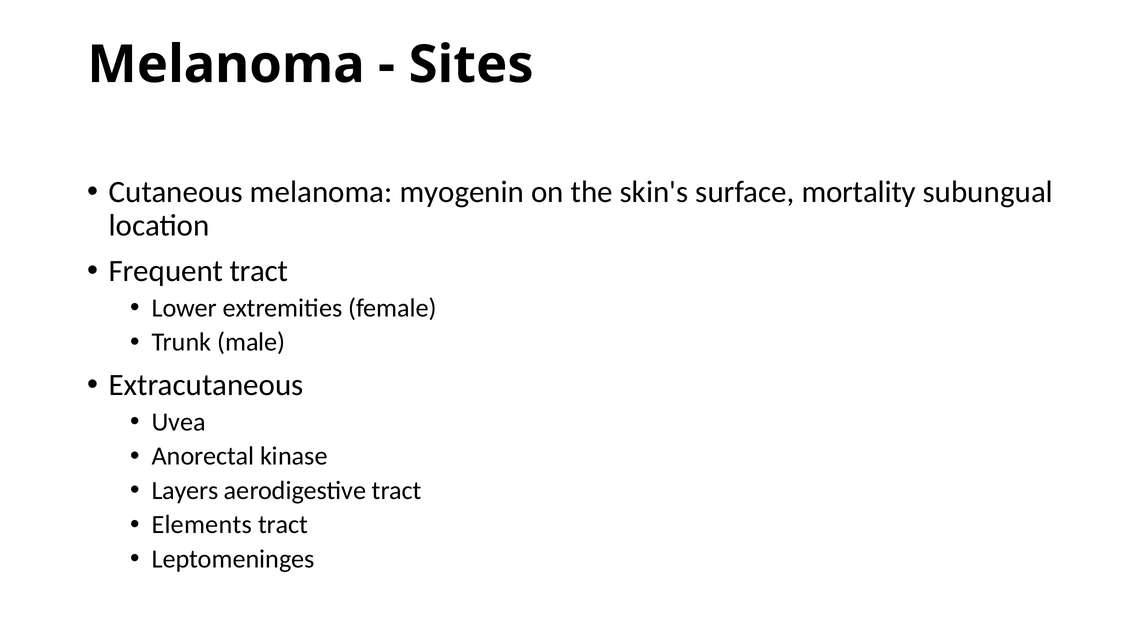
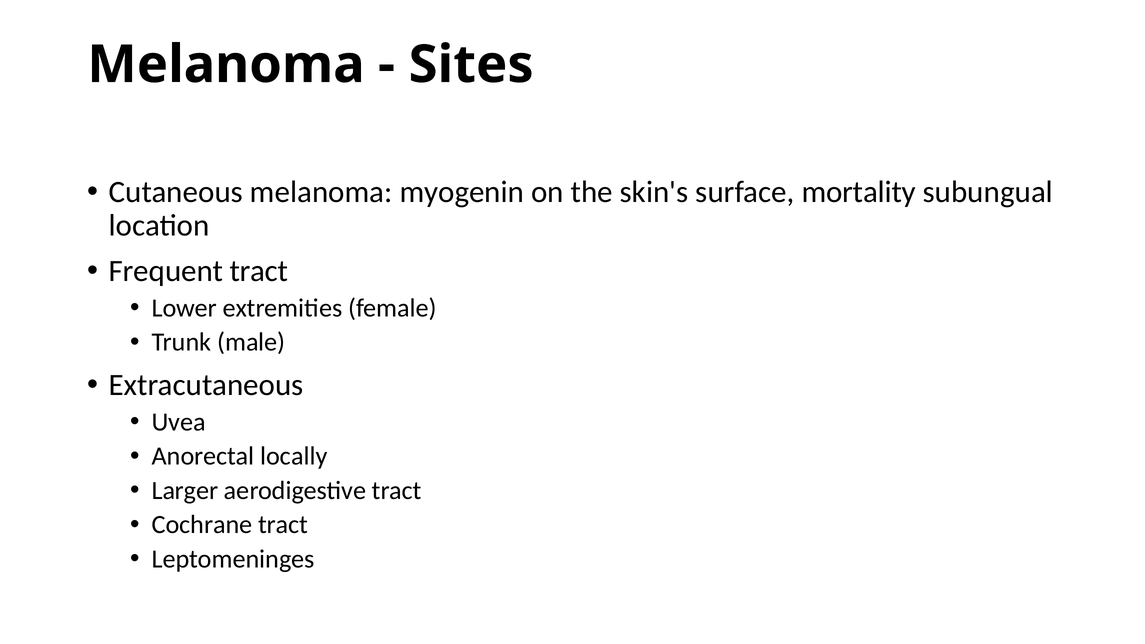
kinase: kinase -> locally
Layers: Layers -> Larger
Elements: Elements -> Cochrane
